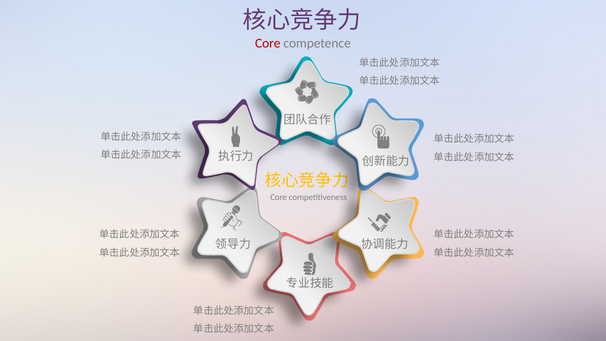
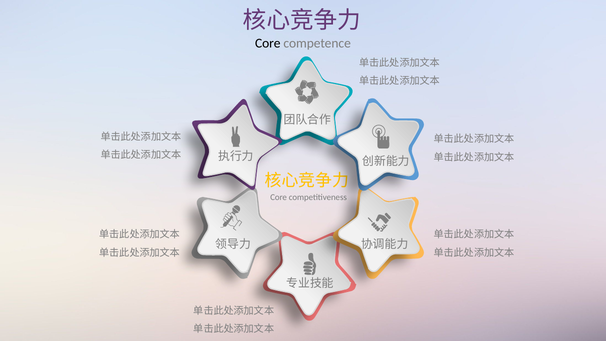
Core at (268, 43) colour: red -> black
